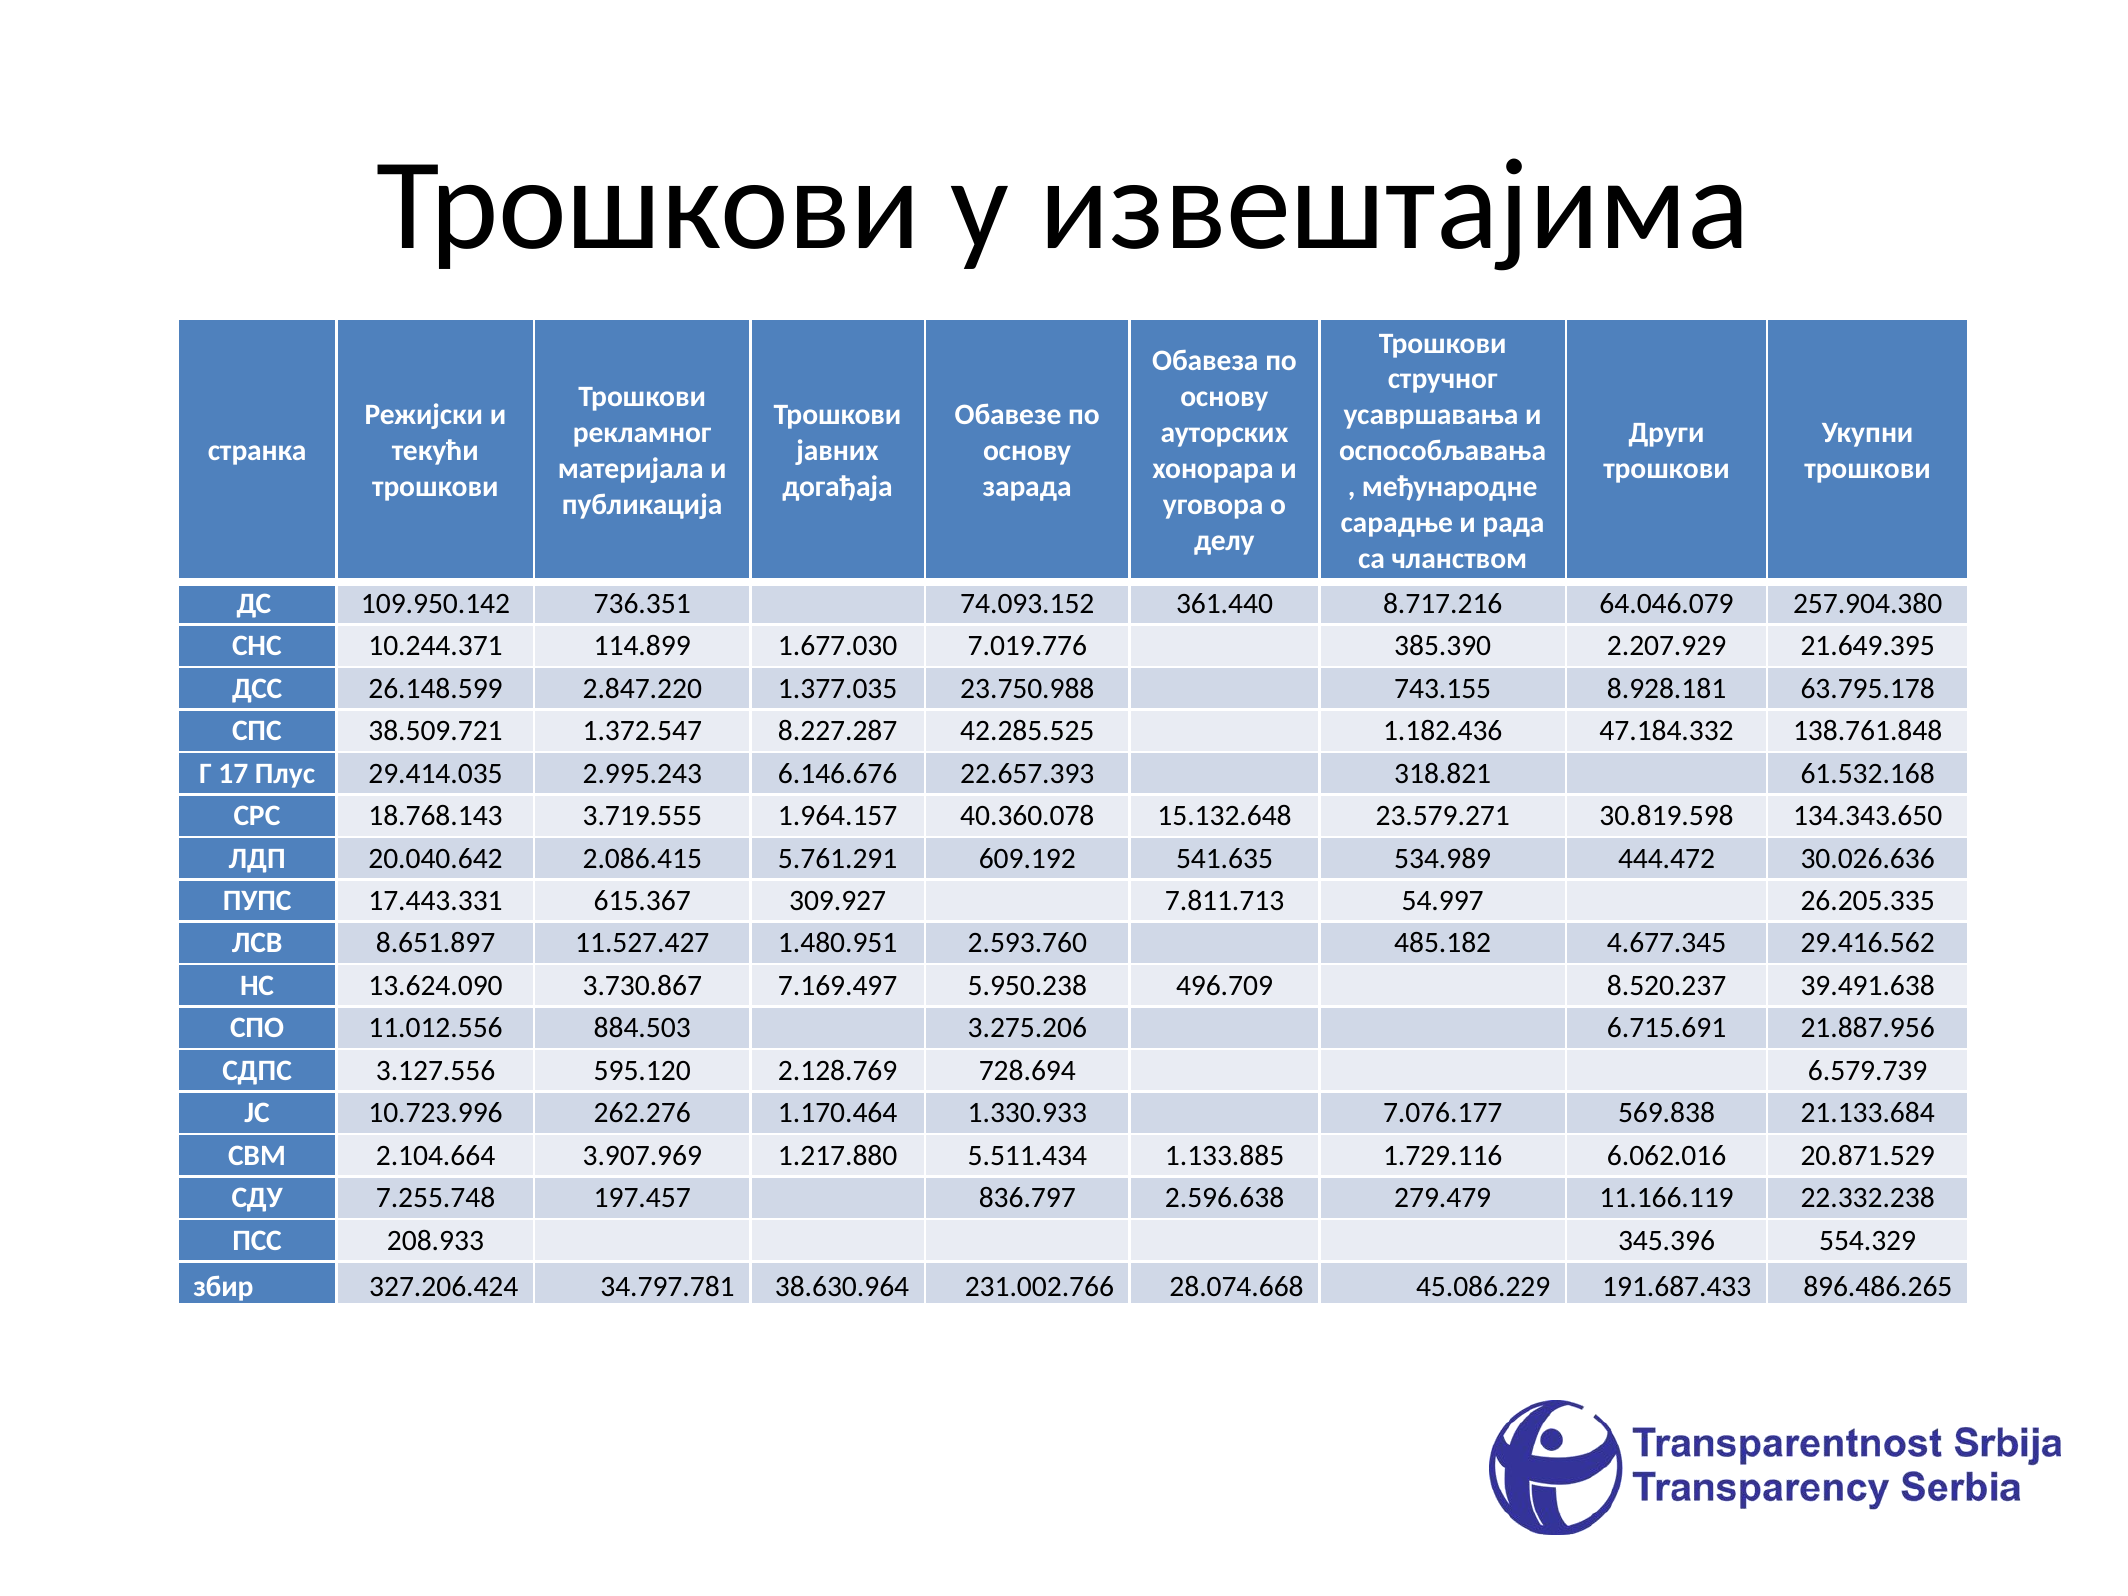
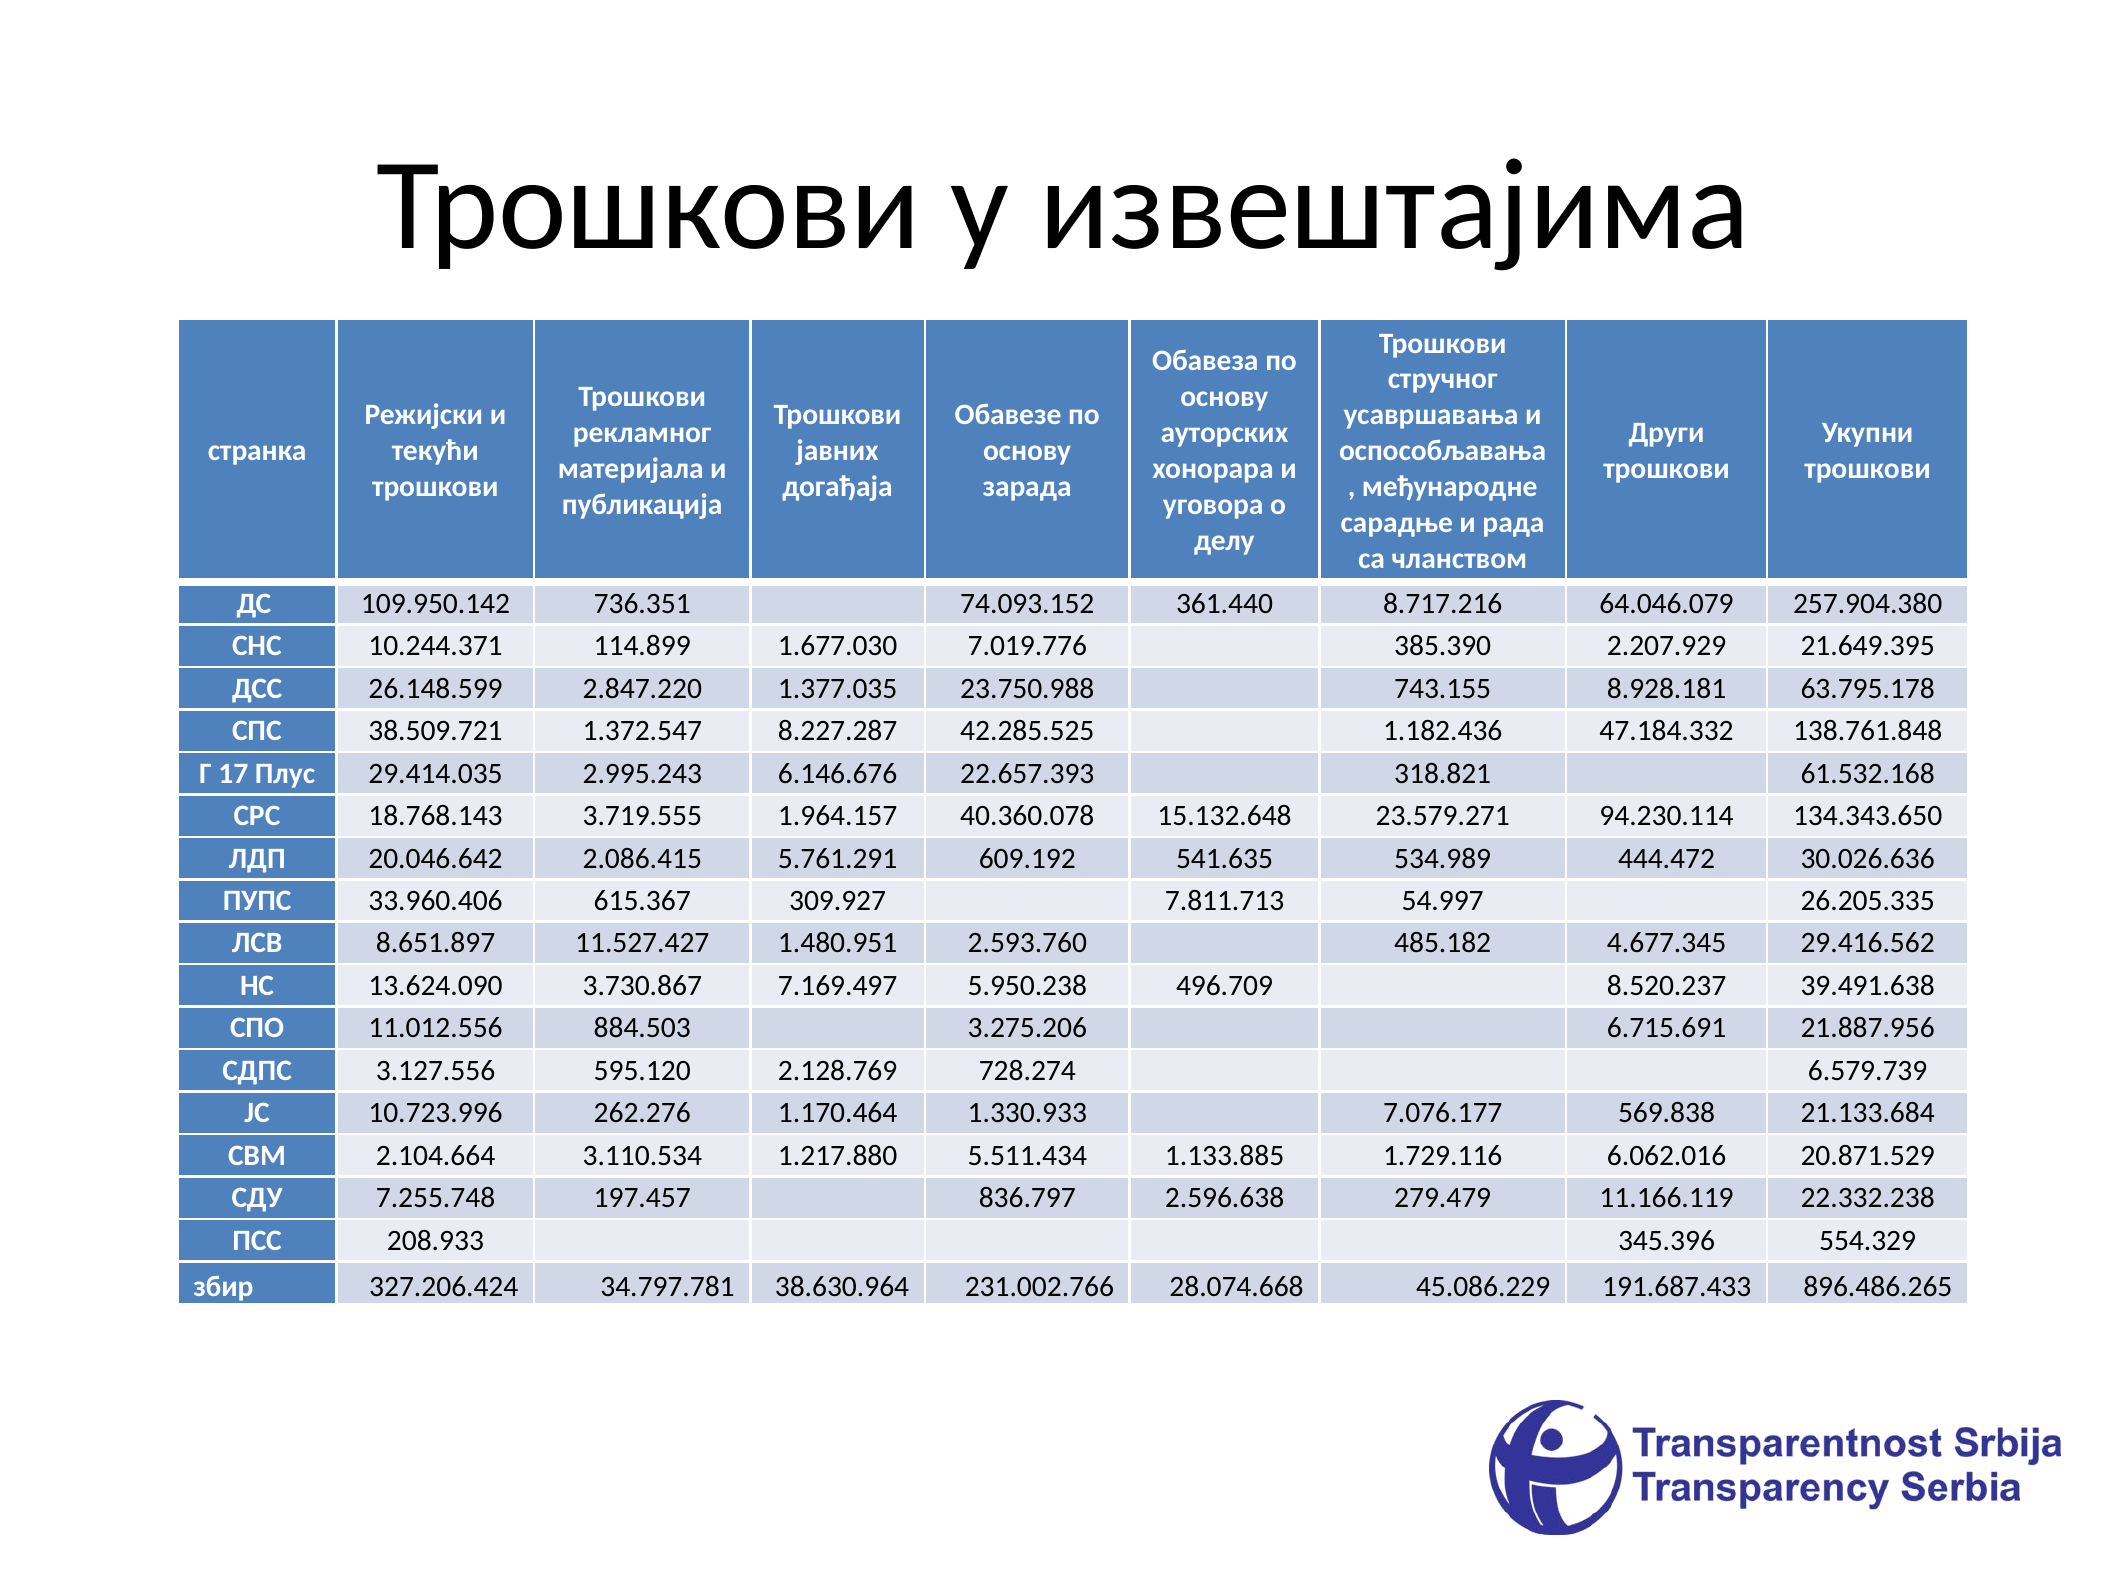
30.819.598: 30.819.598 -> 94.230.114
20.040.642: 20.040.642 -> 20.046.642
17.443.331: 17.443.331 -> 33.960.406
728.694: 728.694 -> 728.274
3.907.969: 3.907.969 -> 3.110.534
